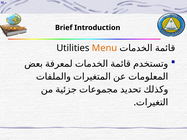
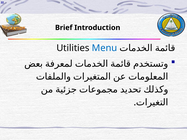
Menu colour: orange -> blue
